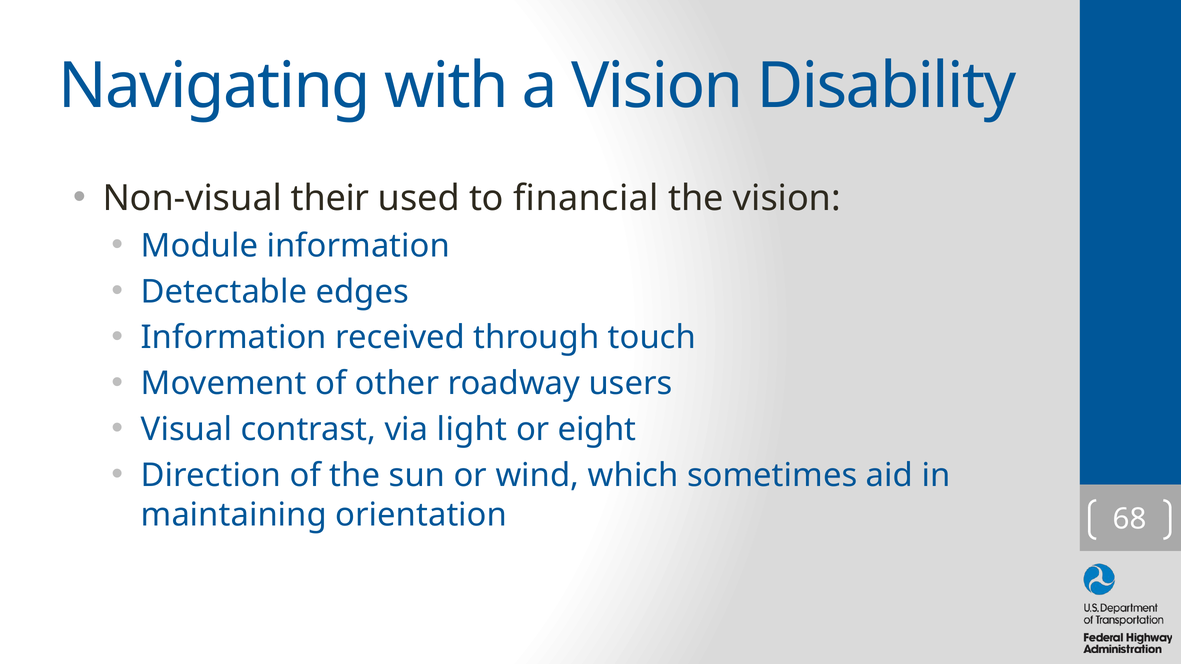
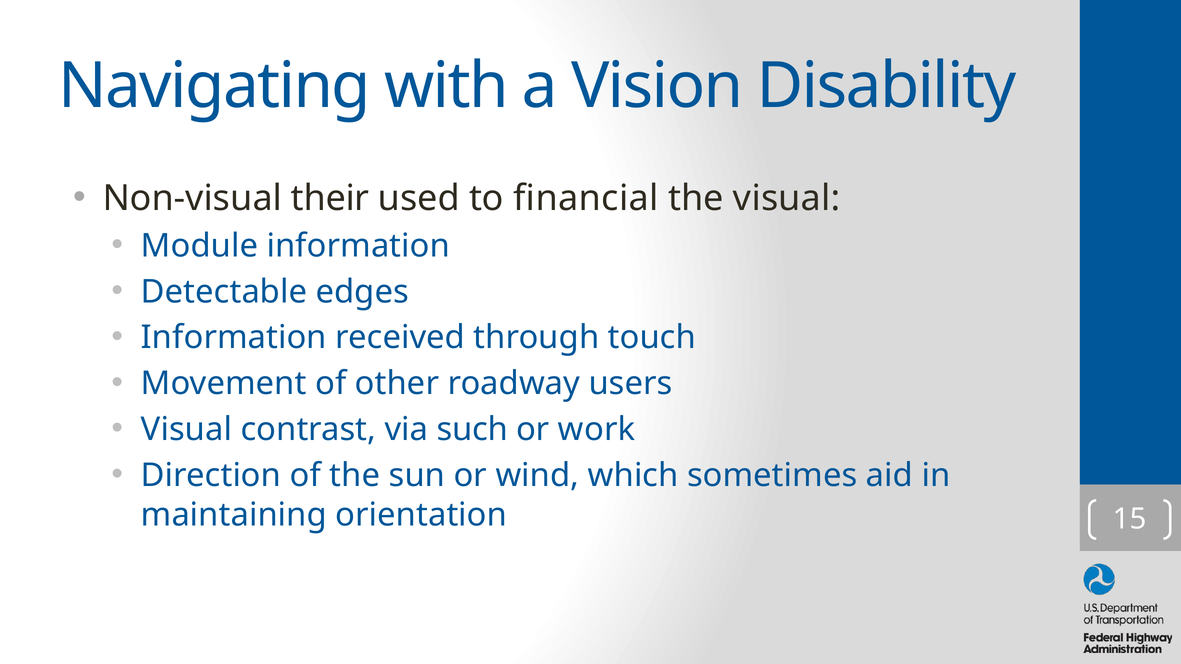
the vision: vision -> visual
light: light -> such
eight: eight -> work
68: 68 -> 15
